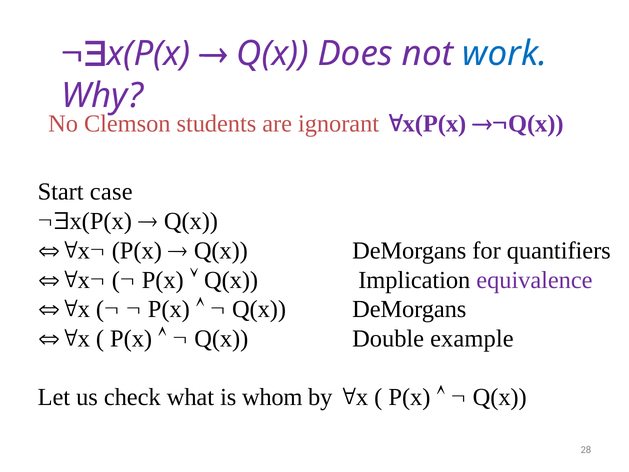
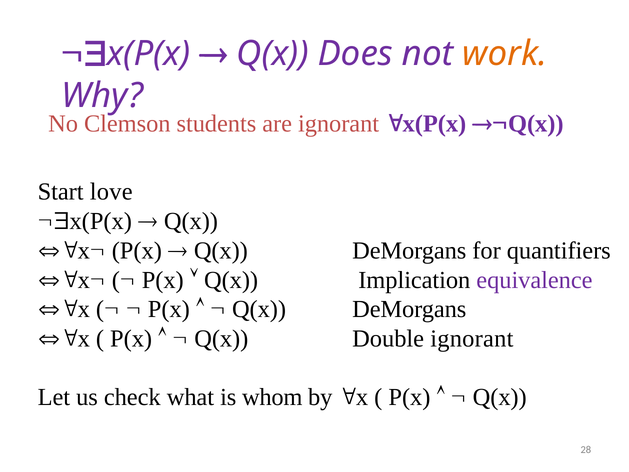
work colour: blue -> orange
case: case -> love
Double example: example -> ignorant
